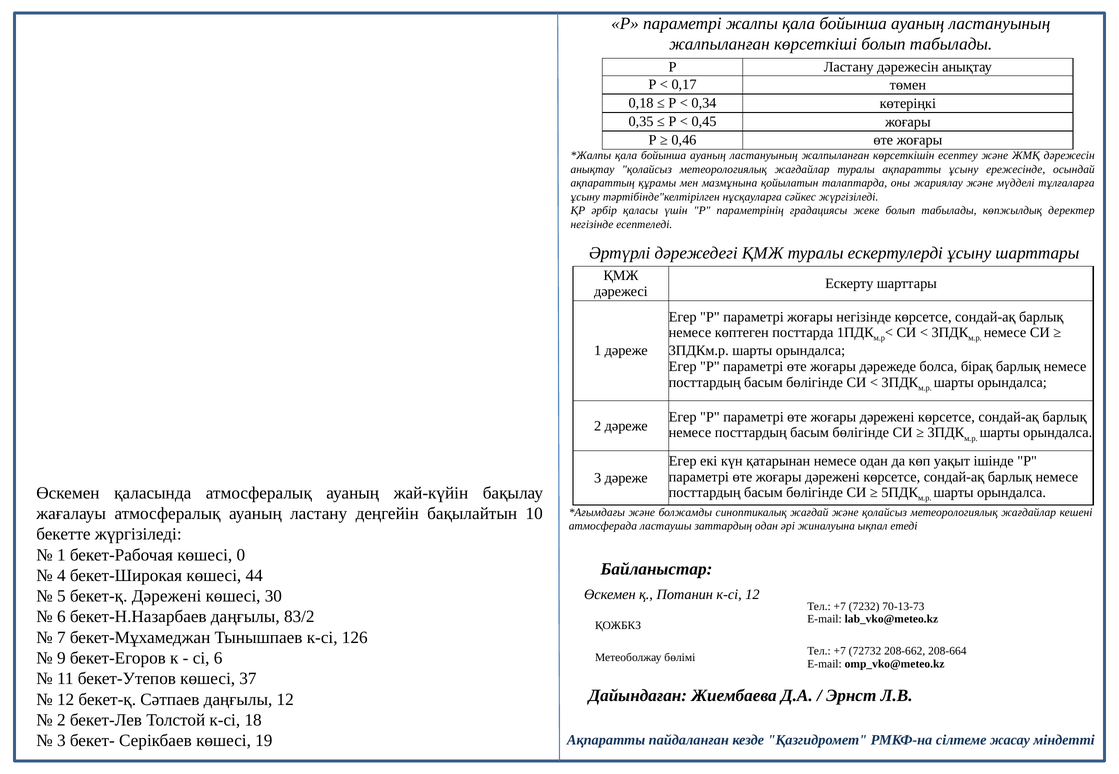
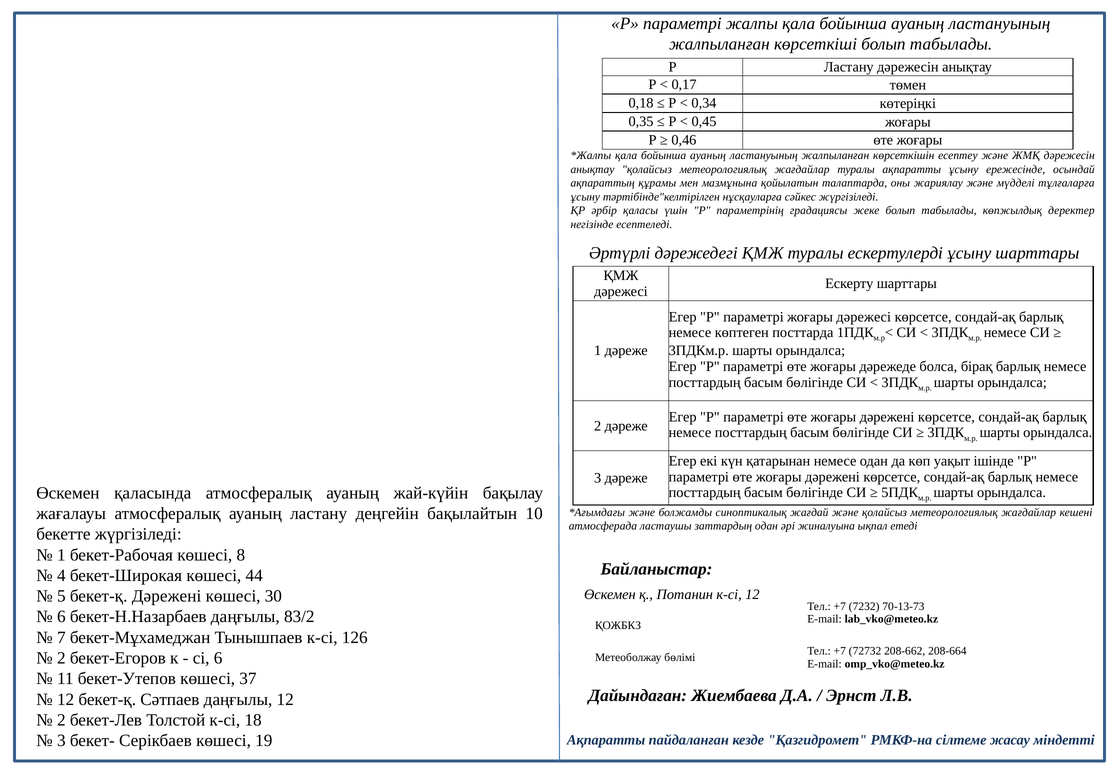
жоғары негізінде: негізінде -> дәрежесі
0: 0 -> 8
9 at (61, 659): 9 -> 2
